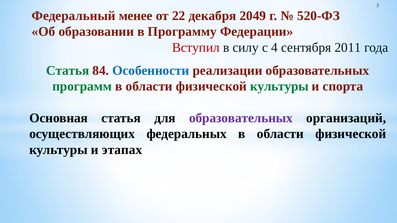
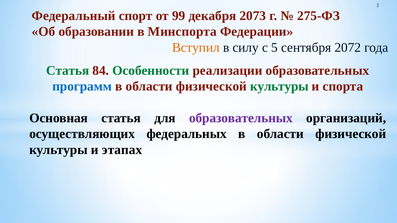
менее: менее -> спорт
22: 22 -> 99
2049: 2049 -> 2073
520-ФЗ: 520-ФЗ -> 275-ФЗ
Программу: Программу -> Минспорта
Вступил colour: red -> orange
4: 4 -> 5
2011: 2011 -> 2072
Особенности colour: blue -> green
программ colour: green -> blue
